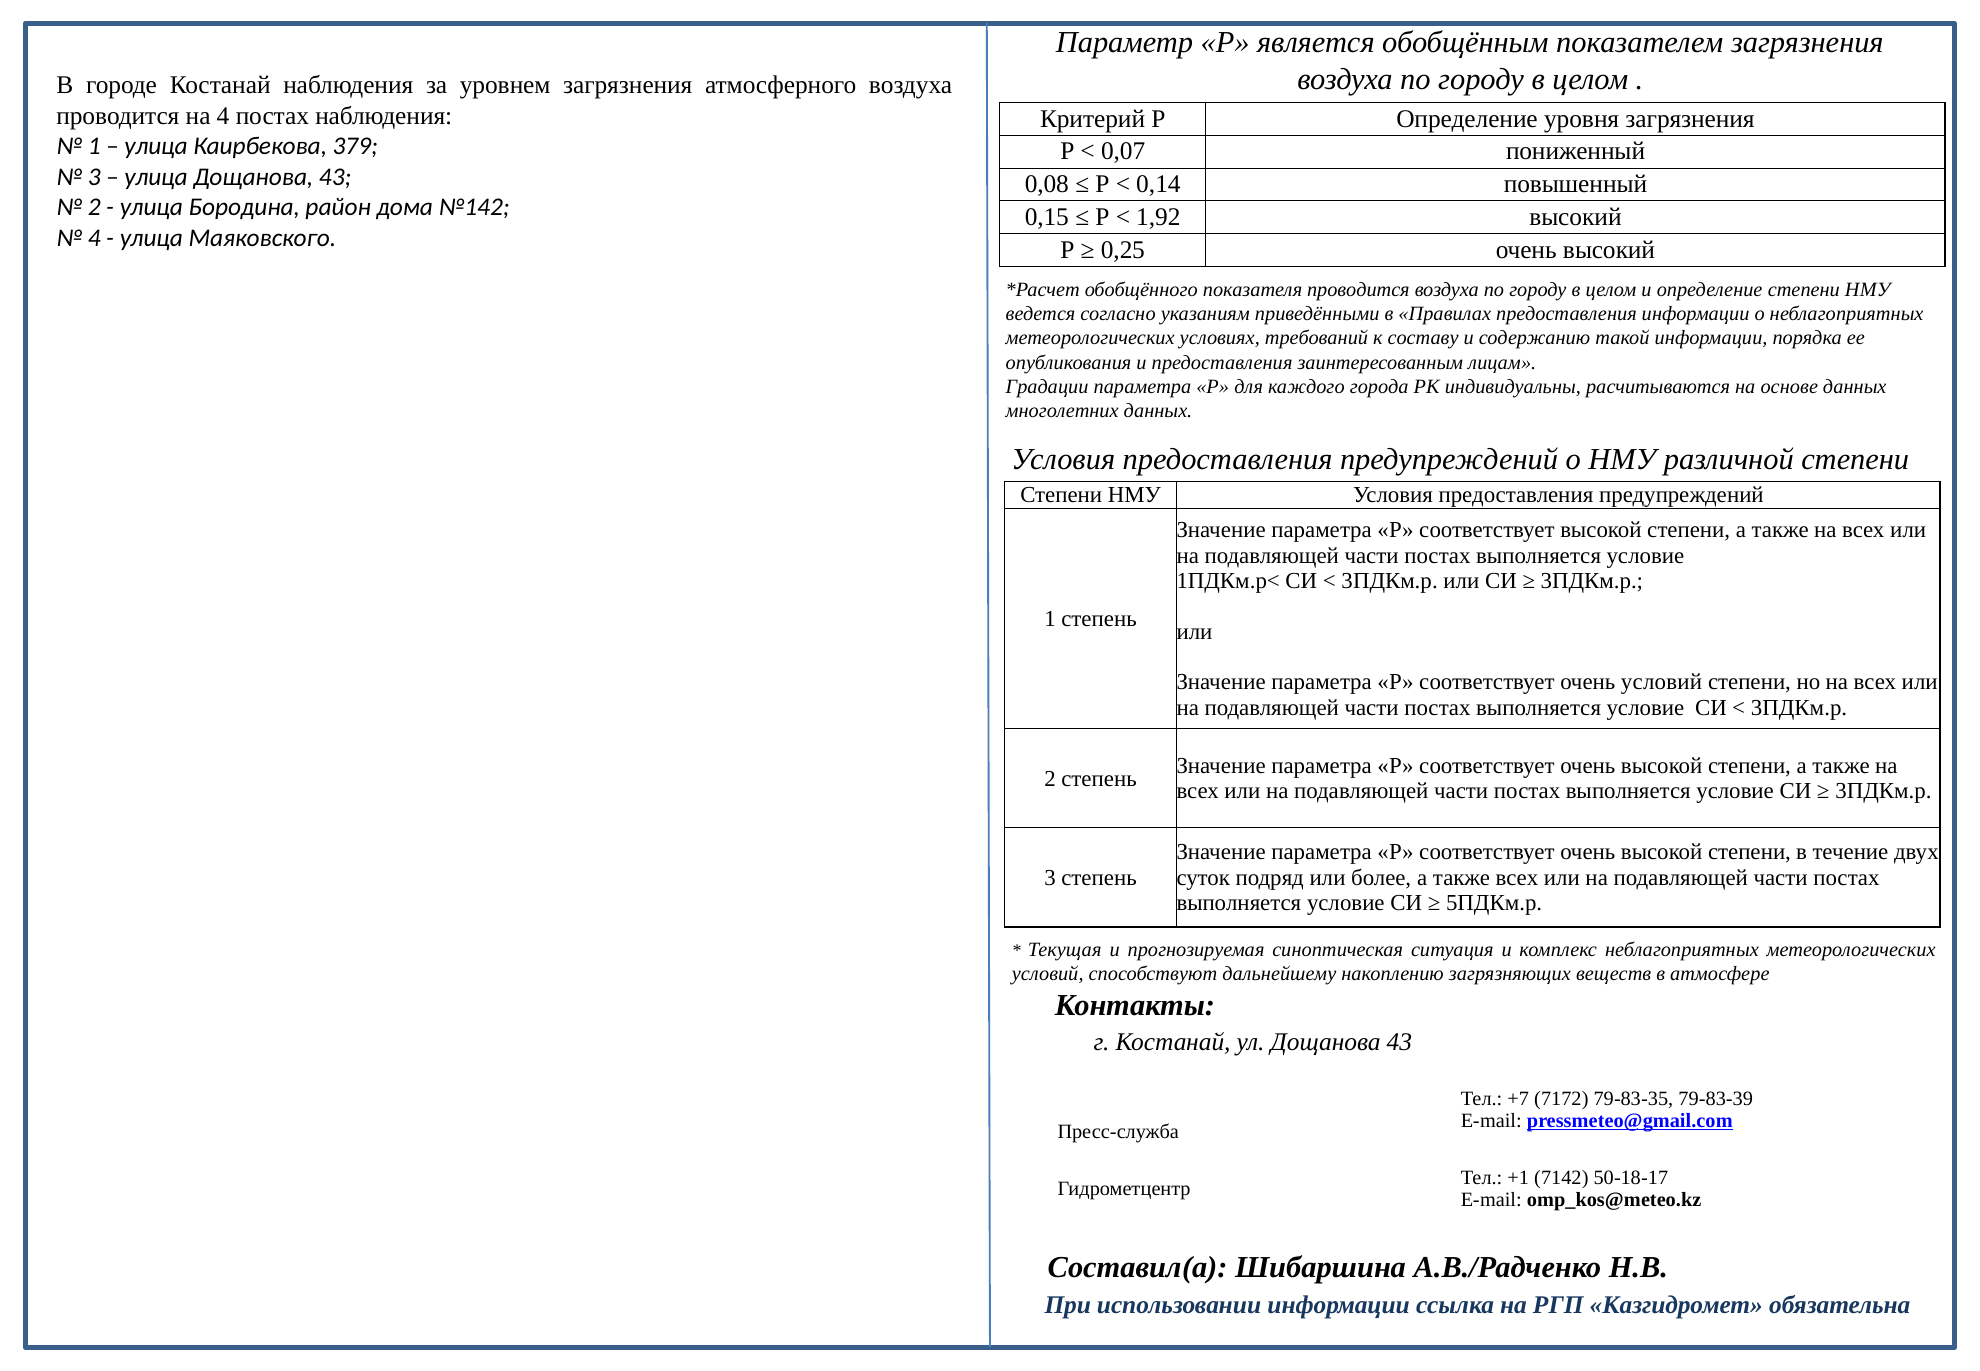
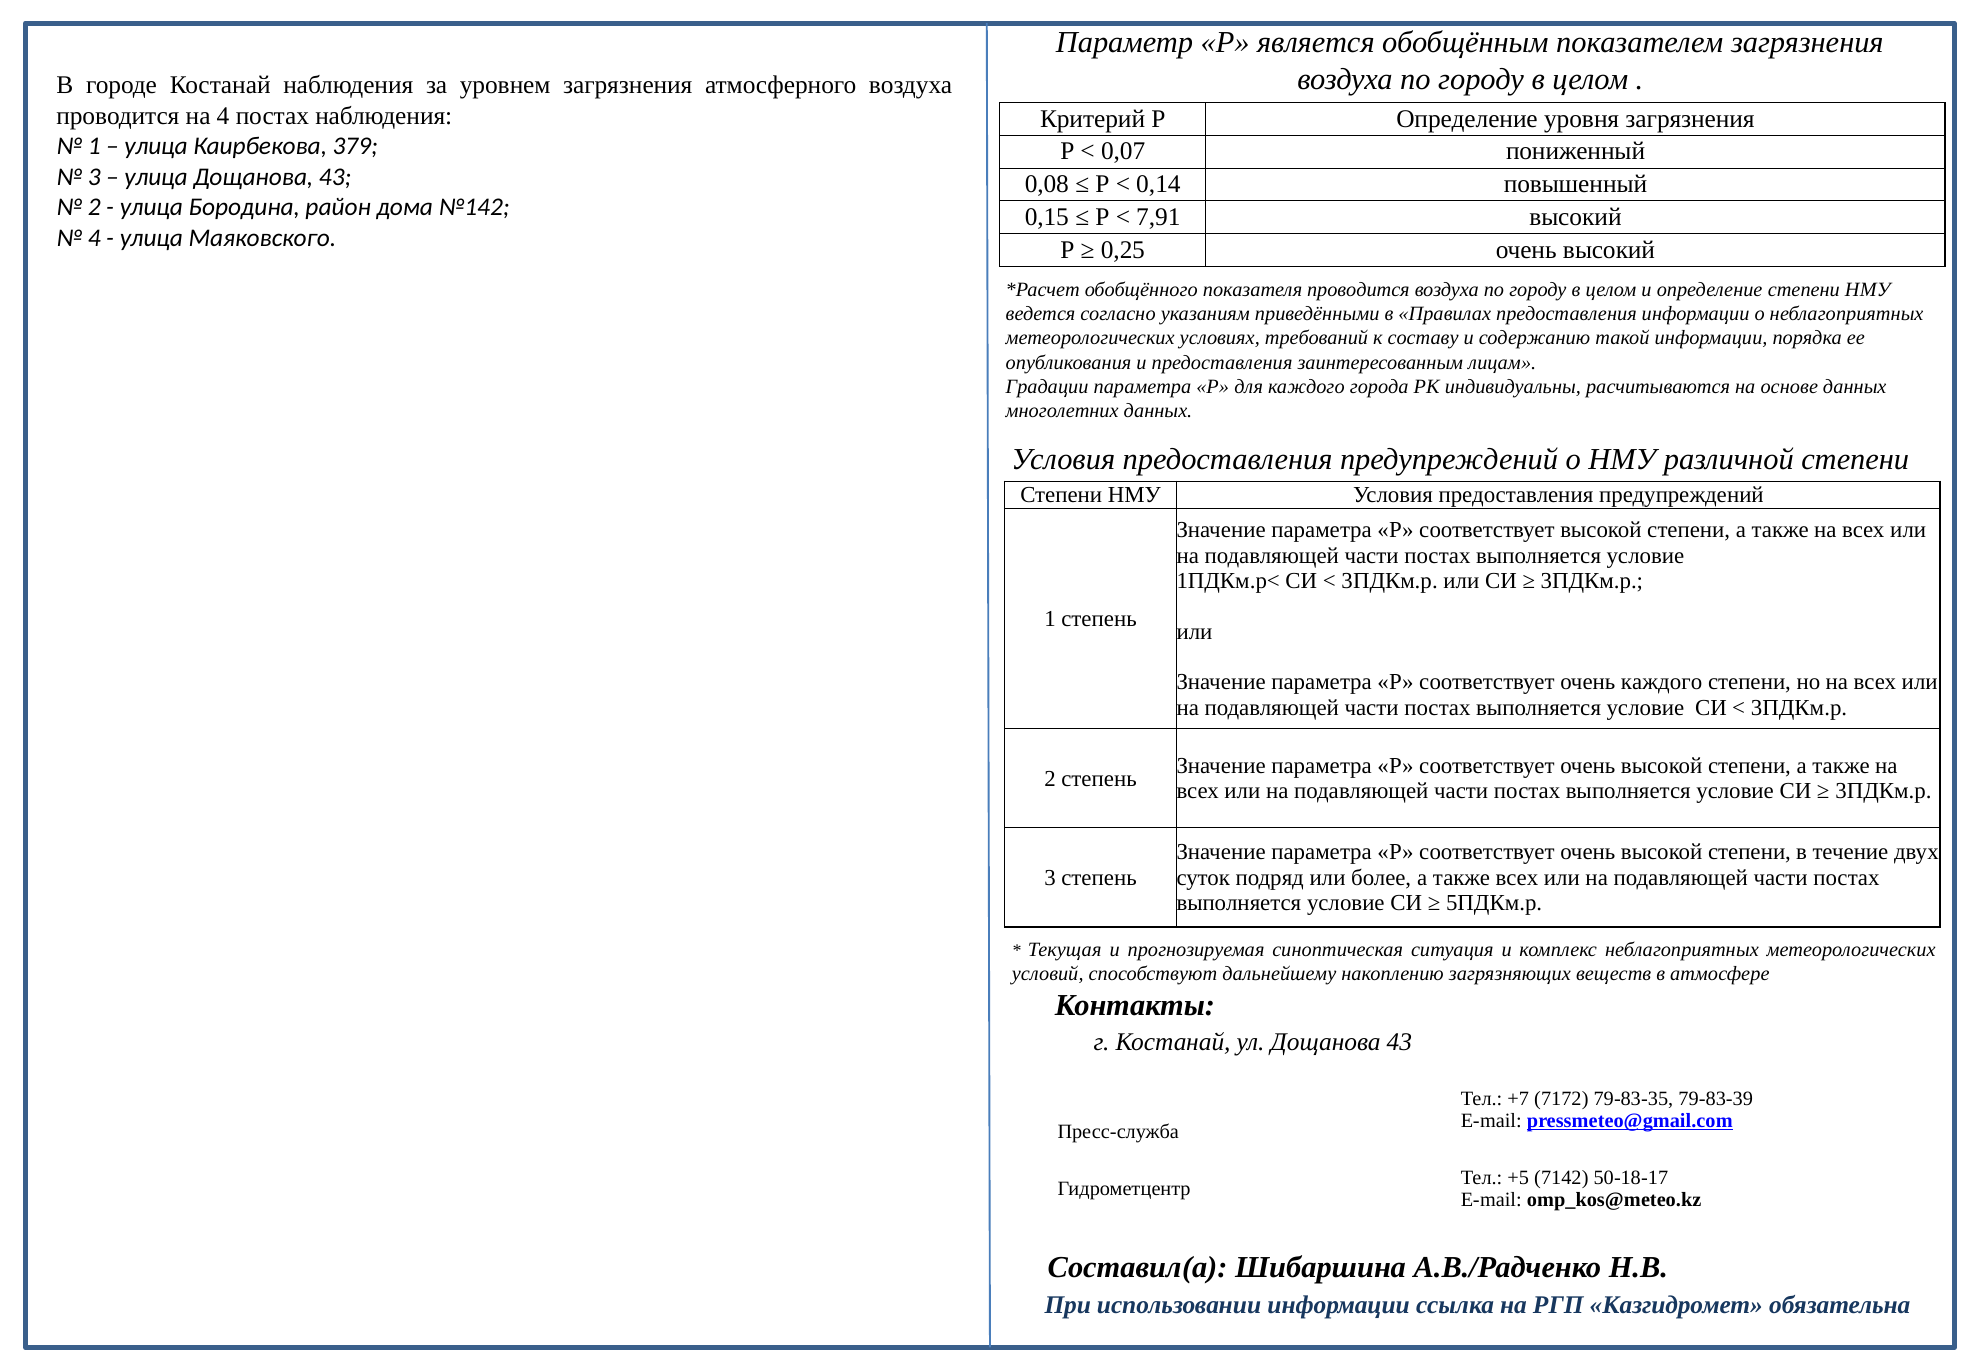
1,92: 1,92 -> 7,91
очень условий: условий -> каждого
+1: +1 -> +5
